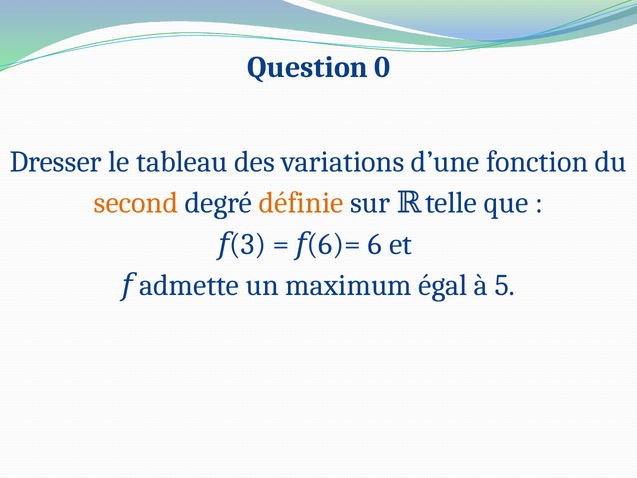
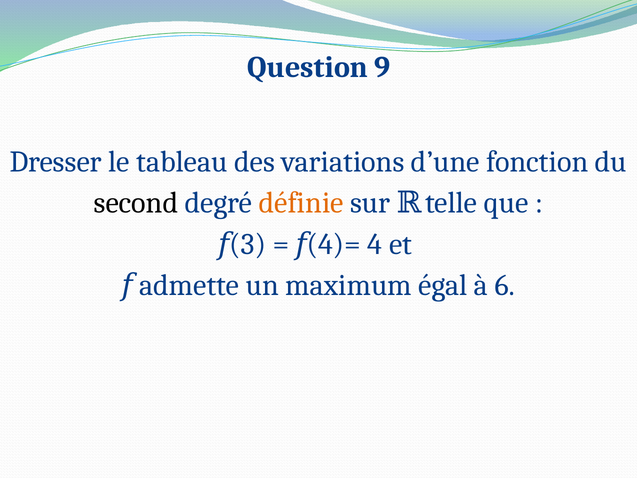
0: 0 -> 9
second colour: orange -> black
6 at (320, 244): 6 -> 4
6 at (375, 244): 6 -> 4
5: 5 -> 6
